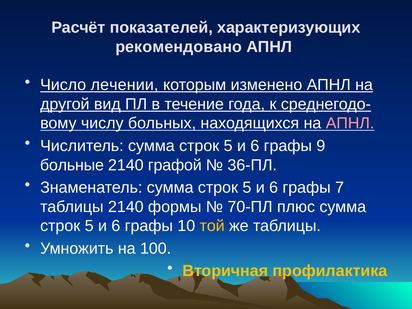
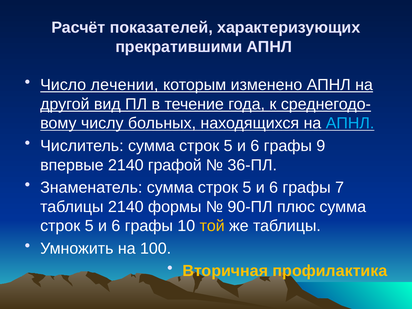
рекомендовано: рекомендовано -> прекратившими
АПНЛ at (350, 123) colour: pink -> light blue
больные: больные -> впервые
70-ПЛ: 70-ПЛ -> 90-ПЛ
